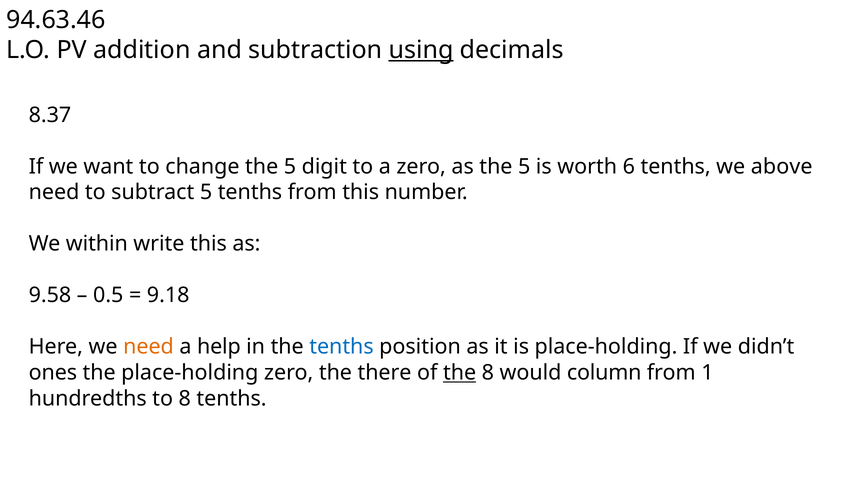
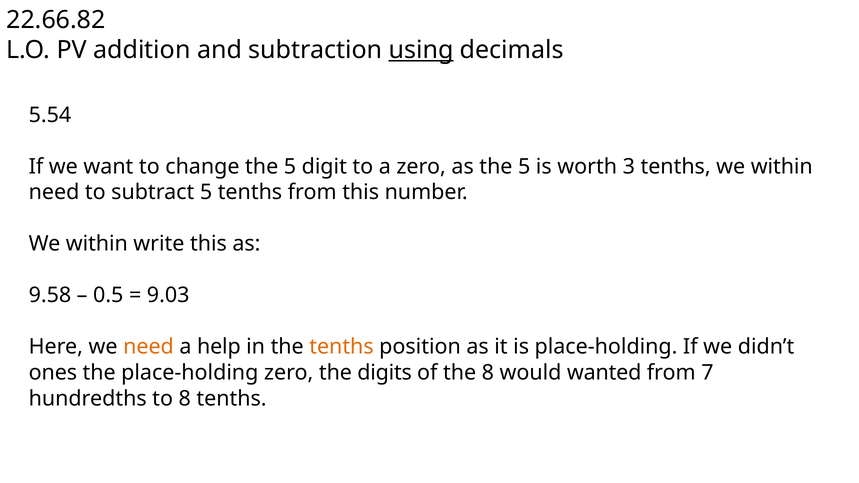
94.63.46: 94.63.46 -> 22.66.82
8.37: 8.37 -> 5.54
6: 6 -> 3
tenths we above: above -> within
9.18: 9.18 -> 9.03
tenths at (341, 347) colour: blue -> orange
there: there -> digits
the at (460, 373) underline: present -> none
column: column -> wanted
1: 1 -> 7
